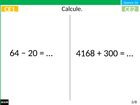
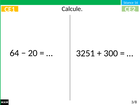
4168: 4168 -> 3251
